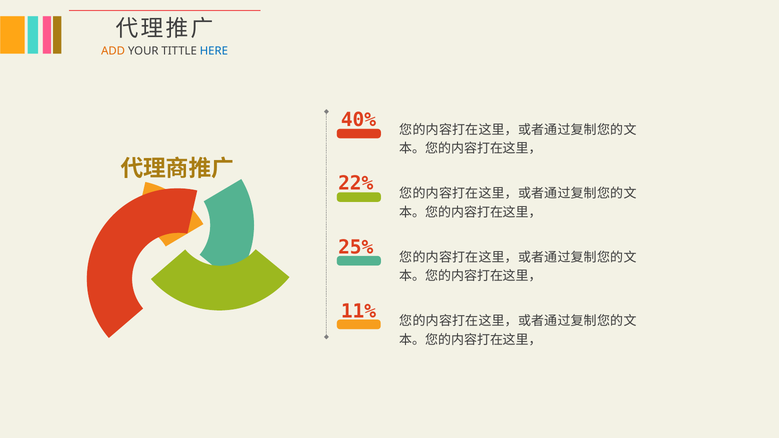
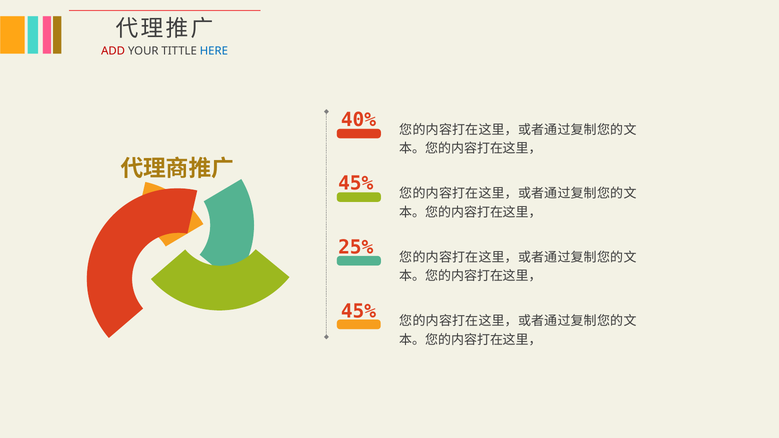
ADD colour: orange -> red
22% at (356, 184): 22% -> 45%
11% at (358, 311): 11% -> 45%
